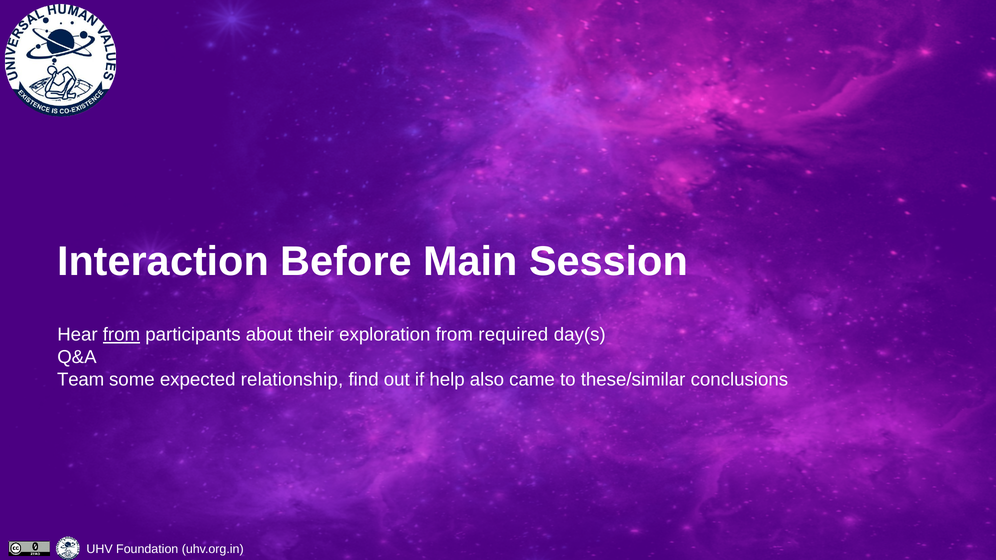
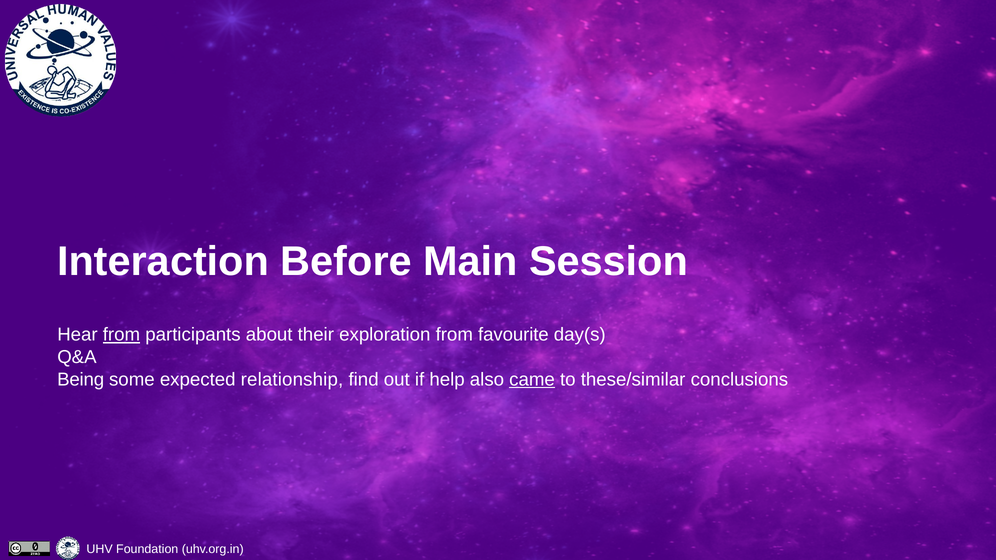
required: required -> favourite
Team: Team -> Being
came underline: none -> present
